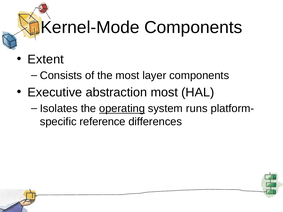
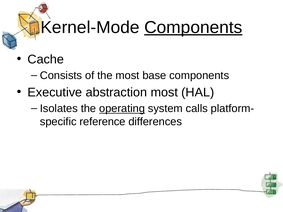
Components at (193, 27) underline: none -> present
Extent: Extent -> Cache
layer: layer -> base
runs: runs -> calls
